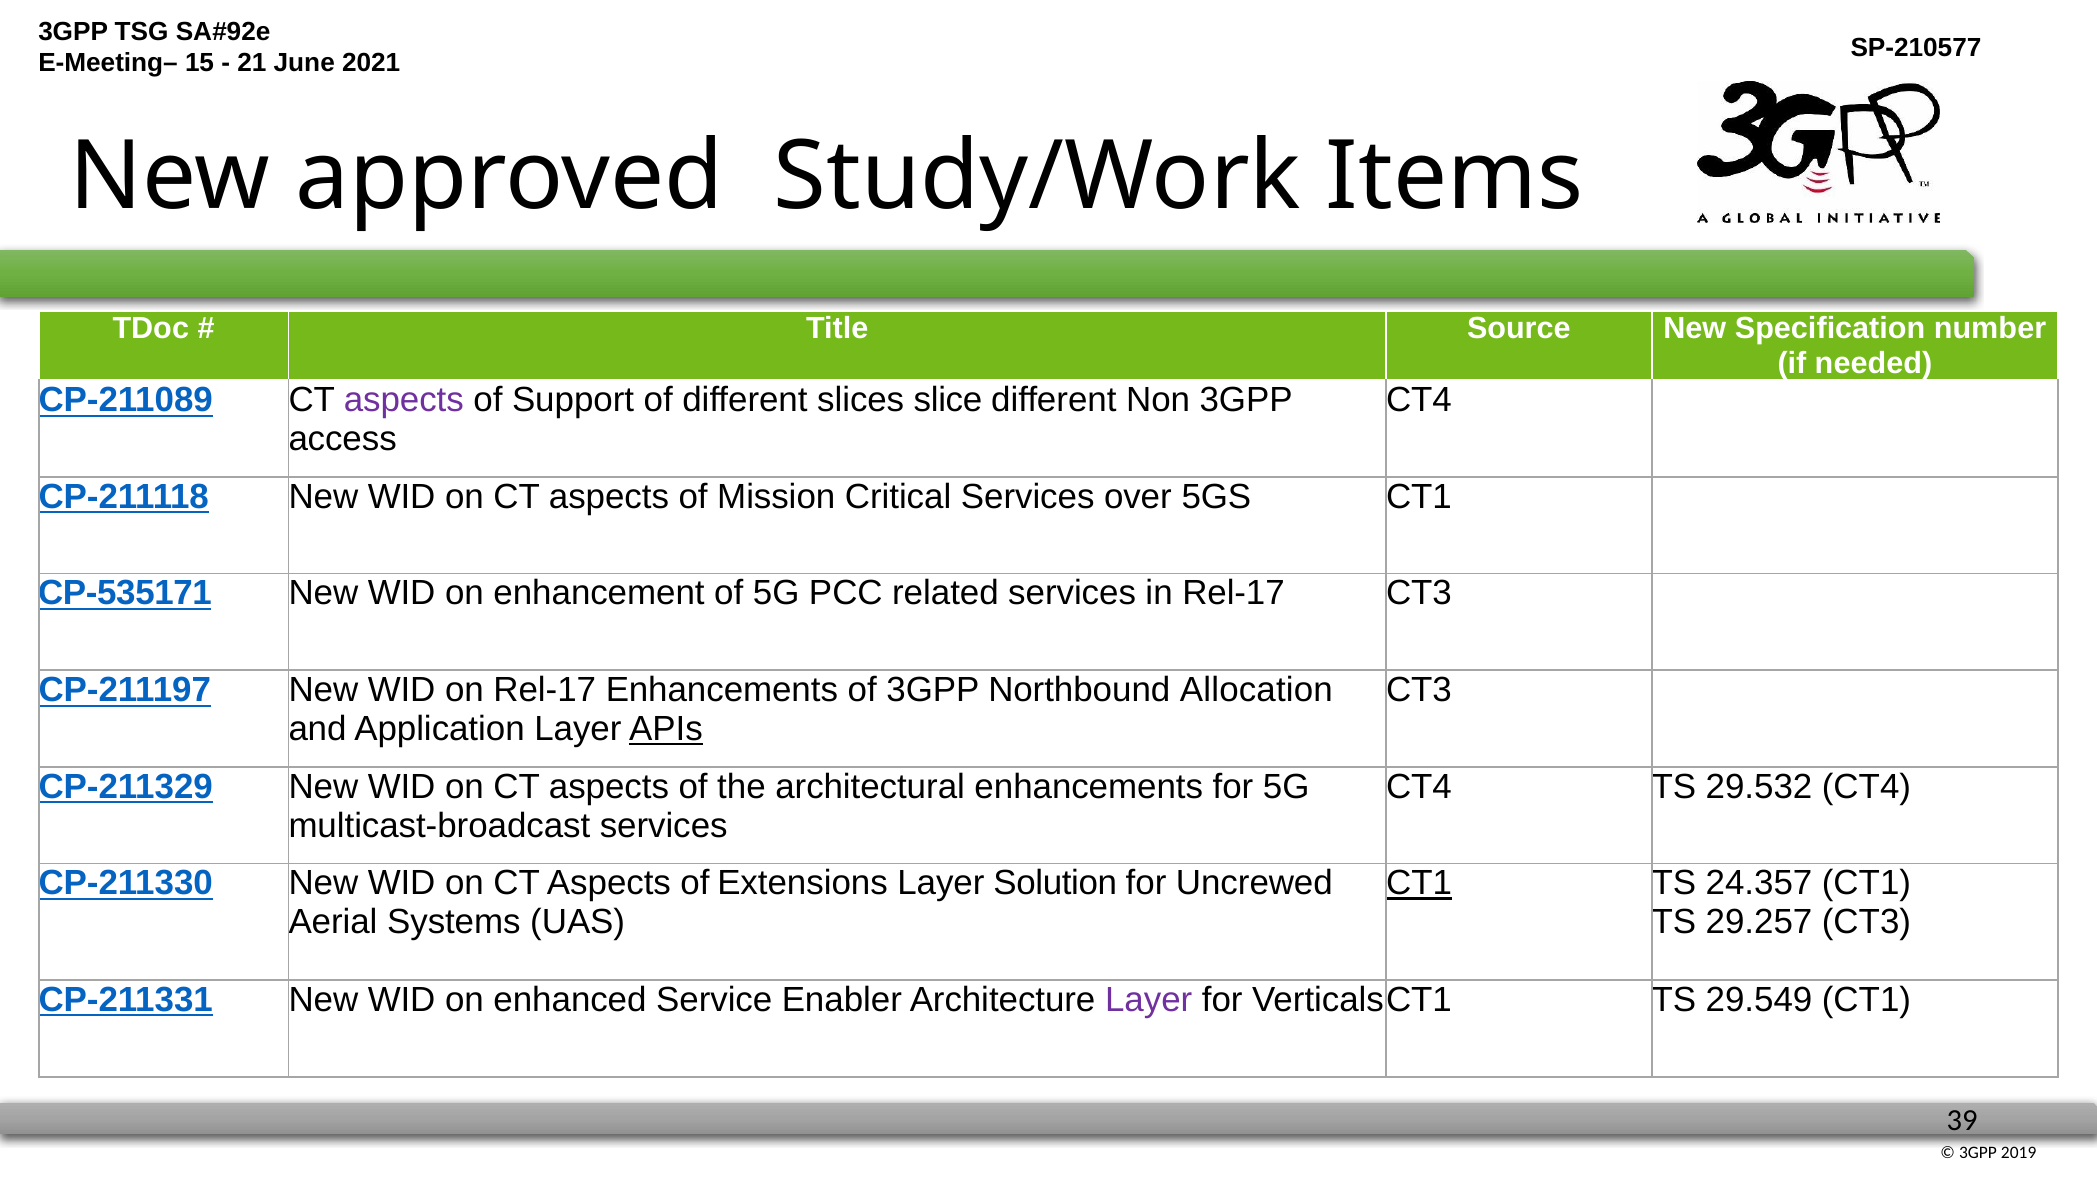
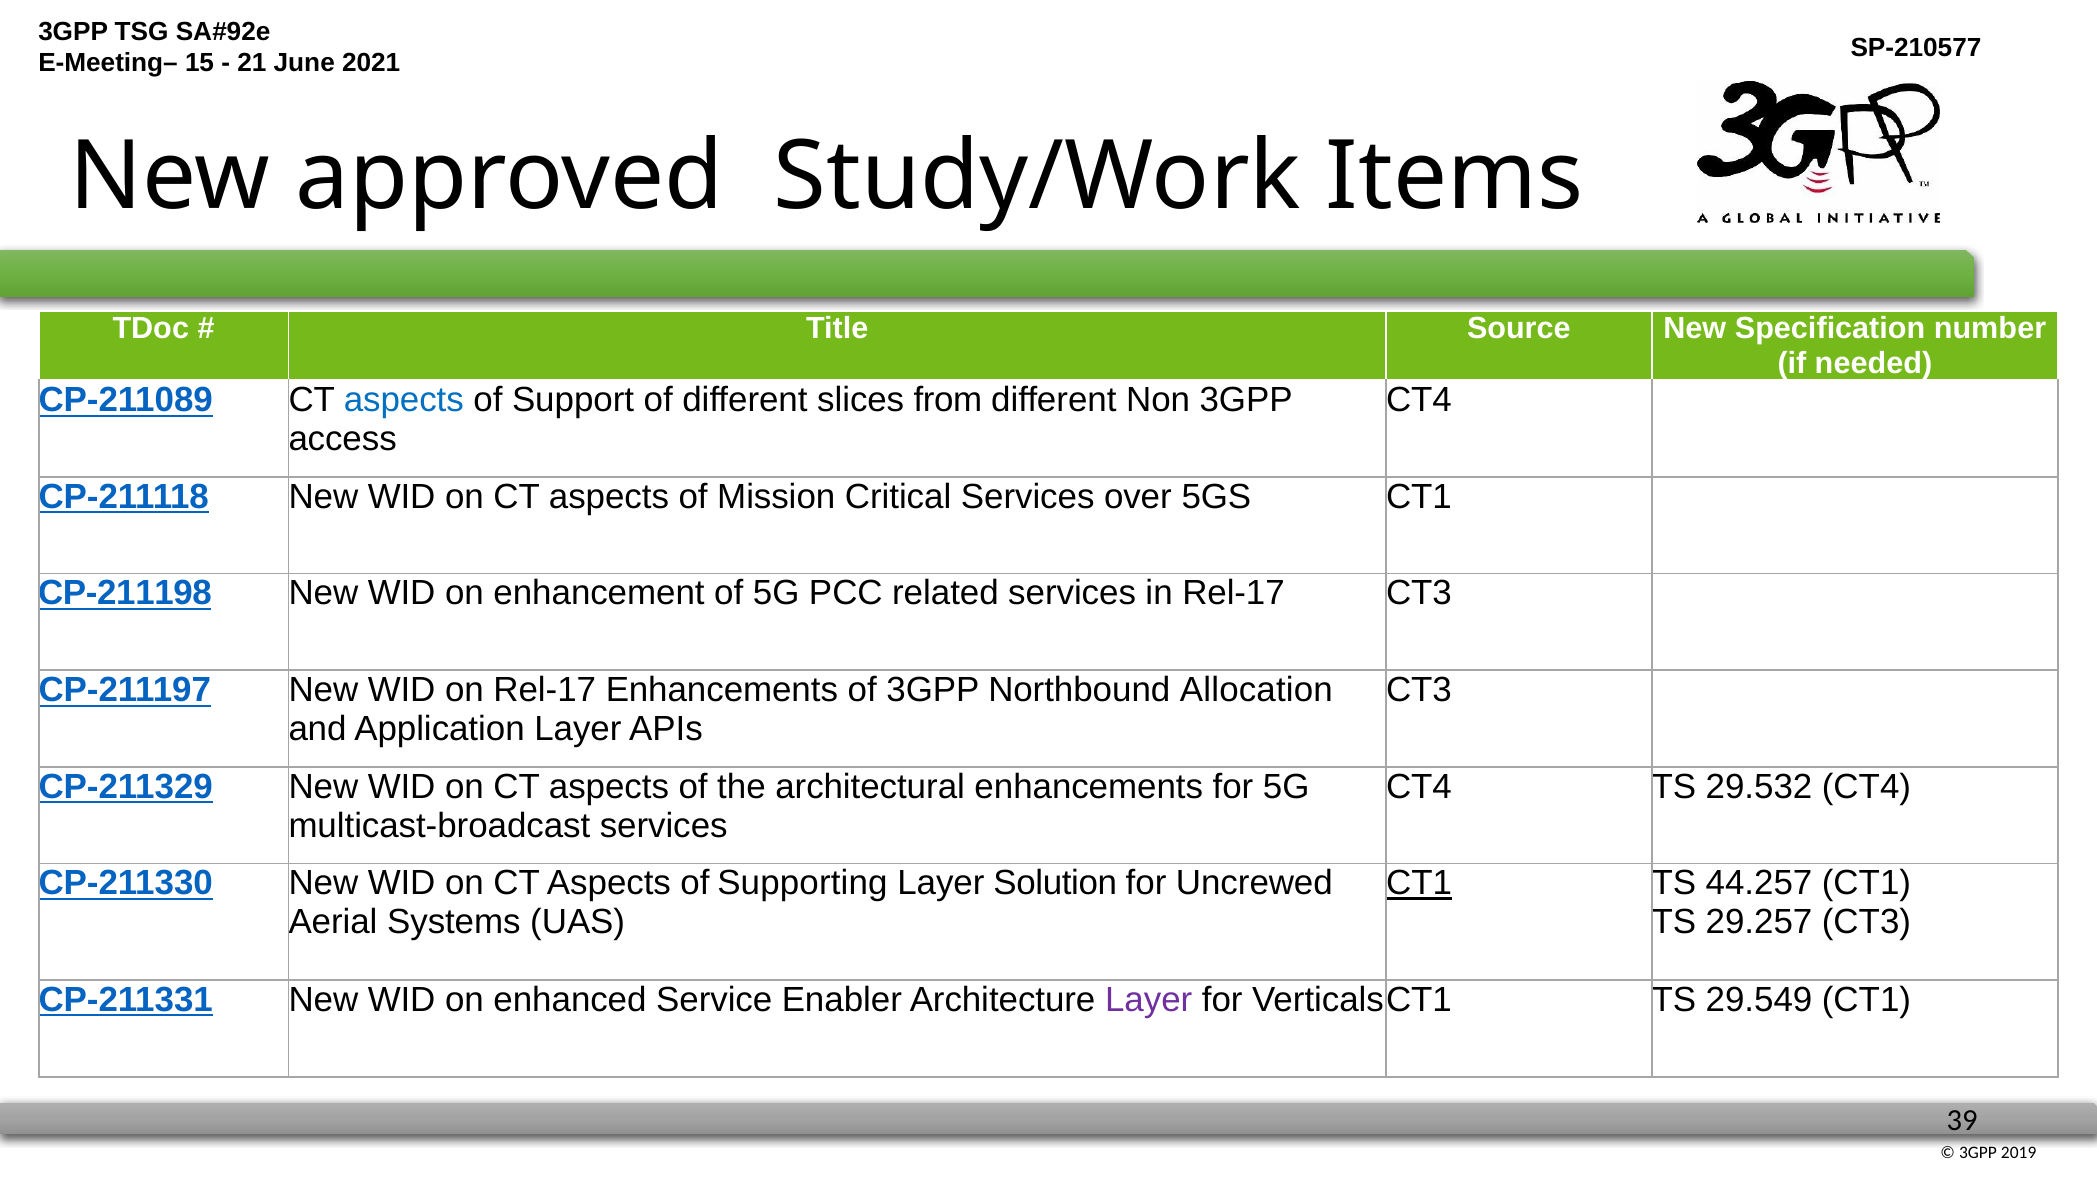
aspects at (404, 400) colour: purple -> blue
slice: slice -> from
CP-535171: CP-535171 -> CP-211198
APIs underline: present -> none
Extensions: Extensions -> Supporting
24.357: 24.357 -> 44.257
